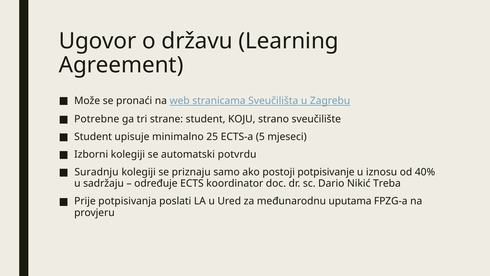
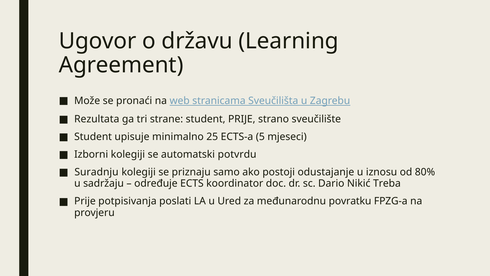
Potrebne: Potrebne -> Rezultata
student KOJU: KOJU -> PRIJE
potpisivanje: potpisivanje -> odustajanje
40%: 40% -> 80%
uputama: uputama -> povratku
